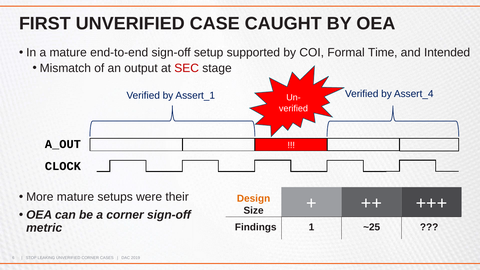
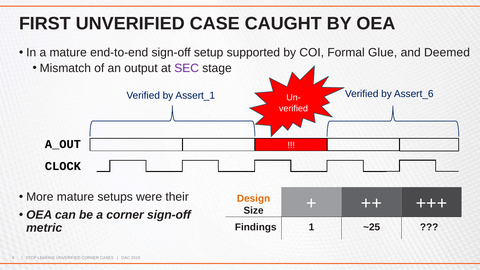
Time: Time -> Glue
Intended: Intended -> Deemed
SEC colour: red -> purple
Assert_4: Assert_4 -> Assert_6
